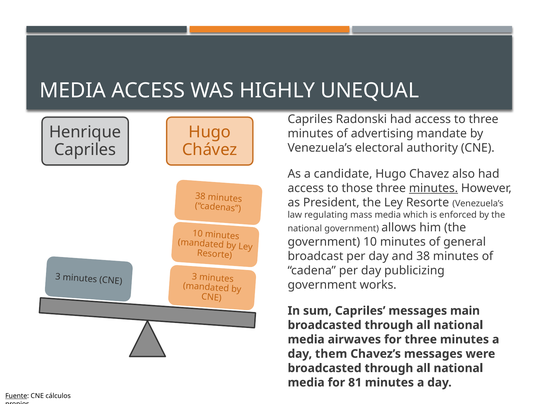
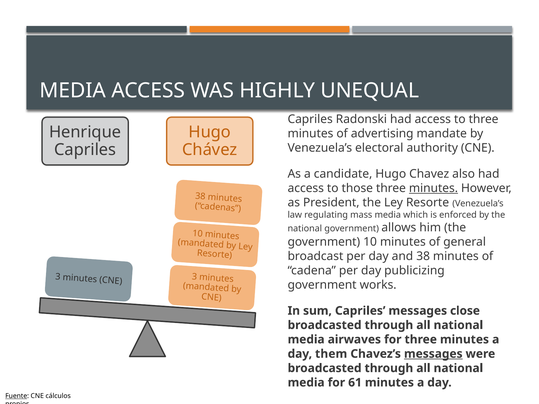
main: main -> close
messages at (433, 354) underline: none -> present
81: 81 -> 61
